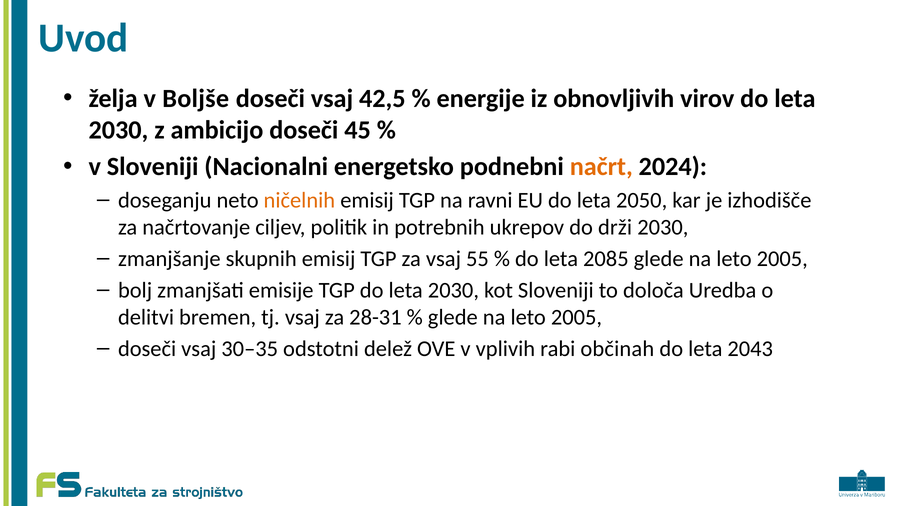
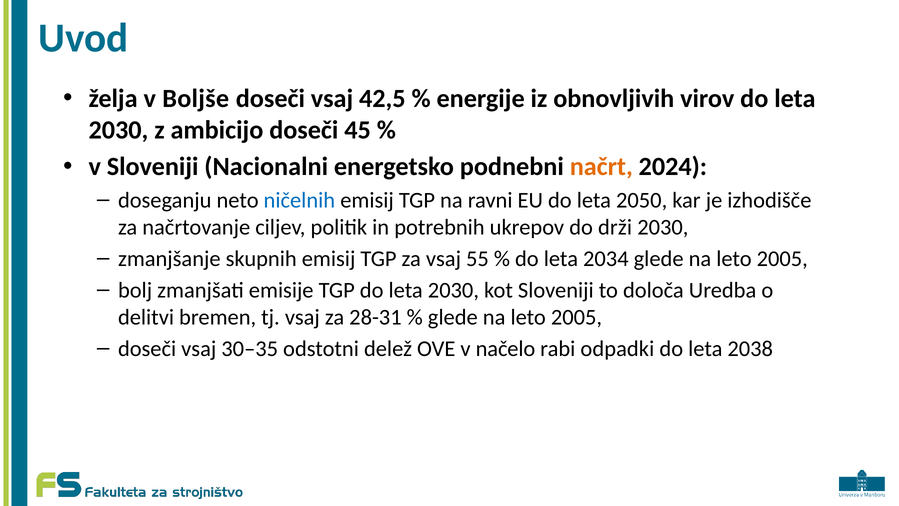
ničelnih colour: orange -> blue
2085: 2085 -> 2034
vplivih: vplivih -> načelo
občinah: občinah -> odpadki
2043: 2043 -> 2038
